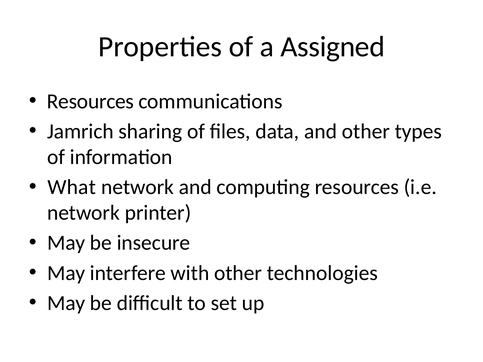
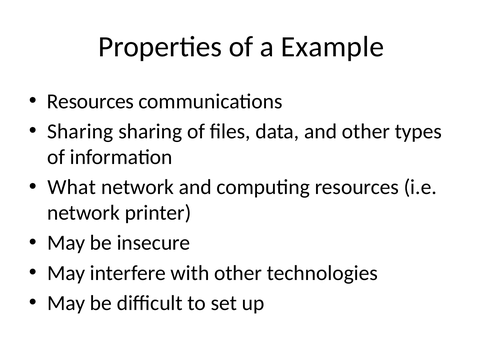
Assigned: Assigned -> Example
Jamrich at (80, 131): Jamrich -> Sharing
